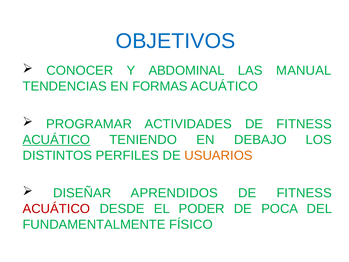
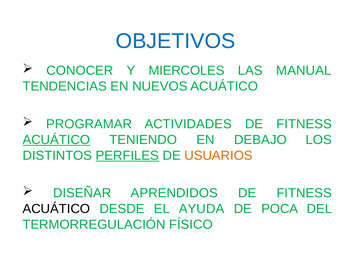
ABDOMINAL: ABDOMINAL -> MIERCOLES
FORMAS: FORMAS -> NUEVOS
PERFILES underline: none -> present
ACUÁTICO at (56, 209) colour: red -> black
PODER: PODER -> AYUDA
FUNDAMENTALMENTE: FUNDAMENTALMENTE -> TERMORREGULACIÓN
